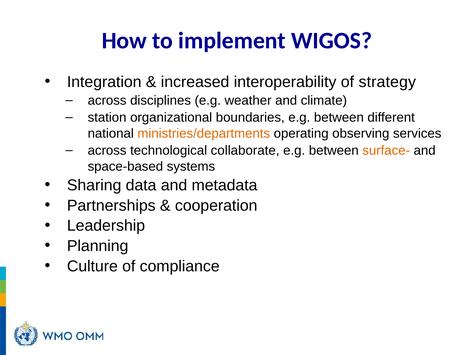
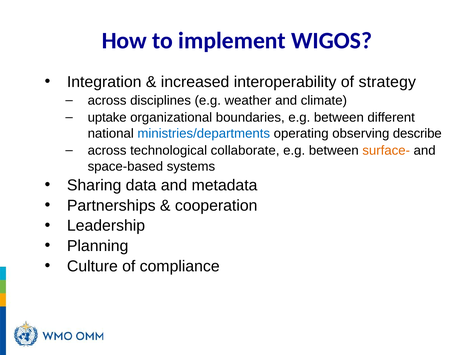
station: station -> uptake
ministries/departments colour: orange -> blue
services: services -> describe
